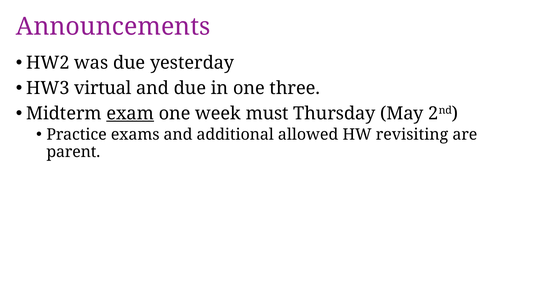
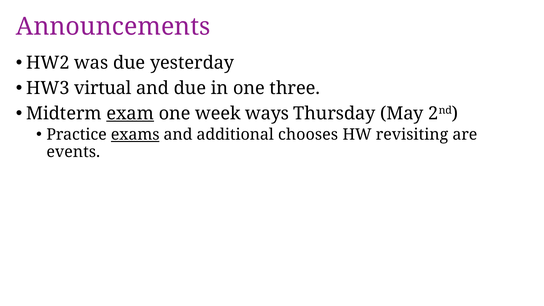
must: must -> ways
exams underline: none -> present
allowed: allowed -> chooses
parent: parent -> events
